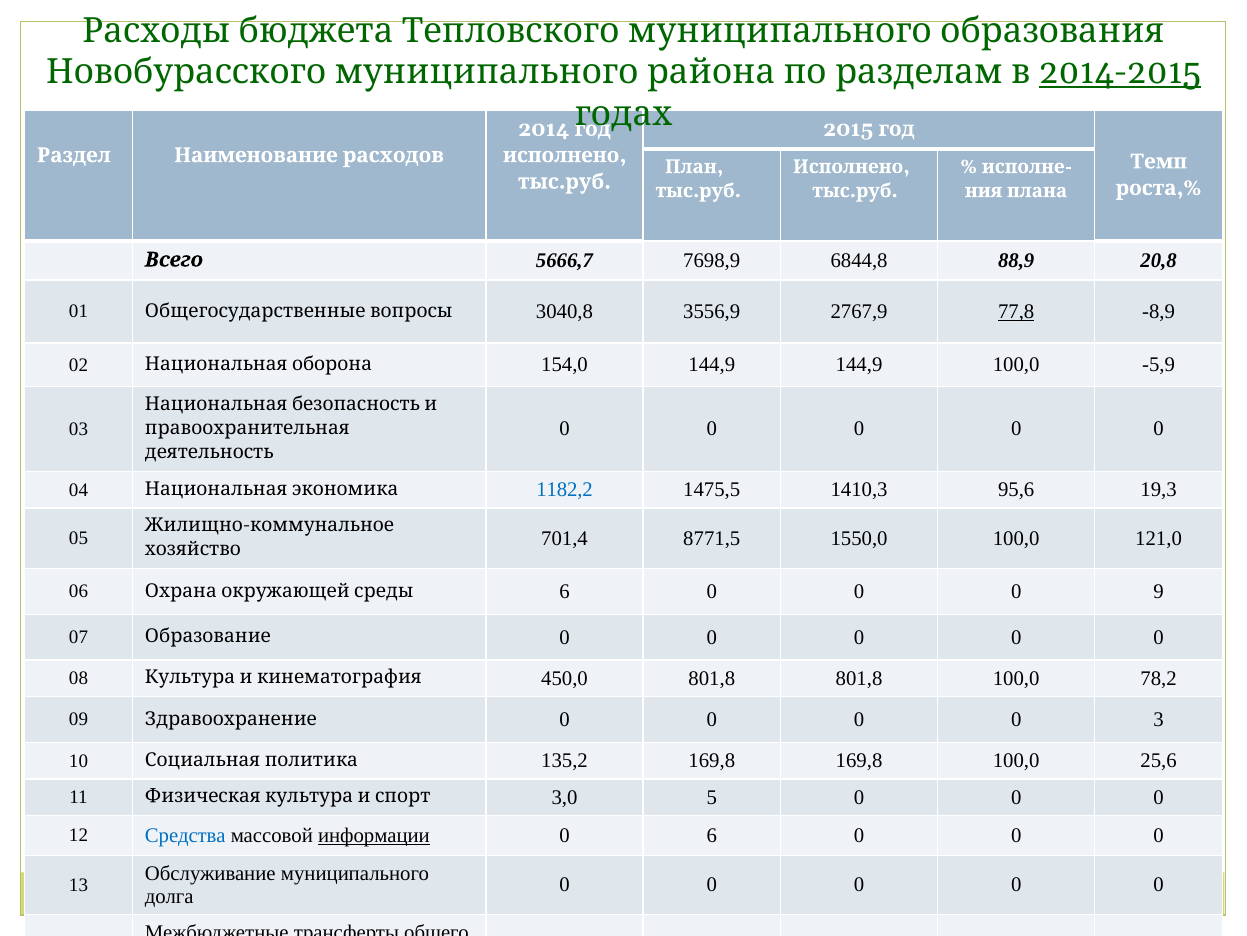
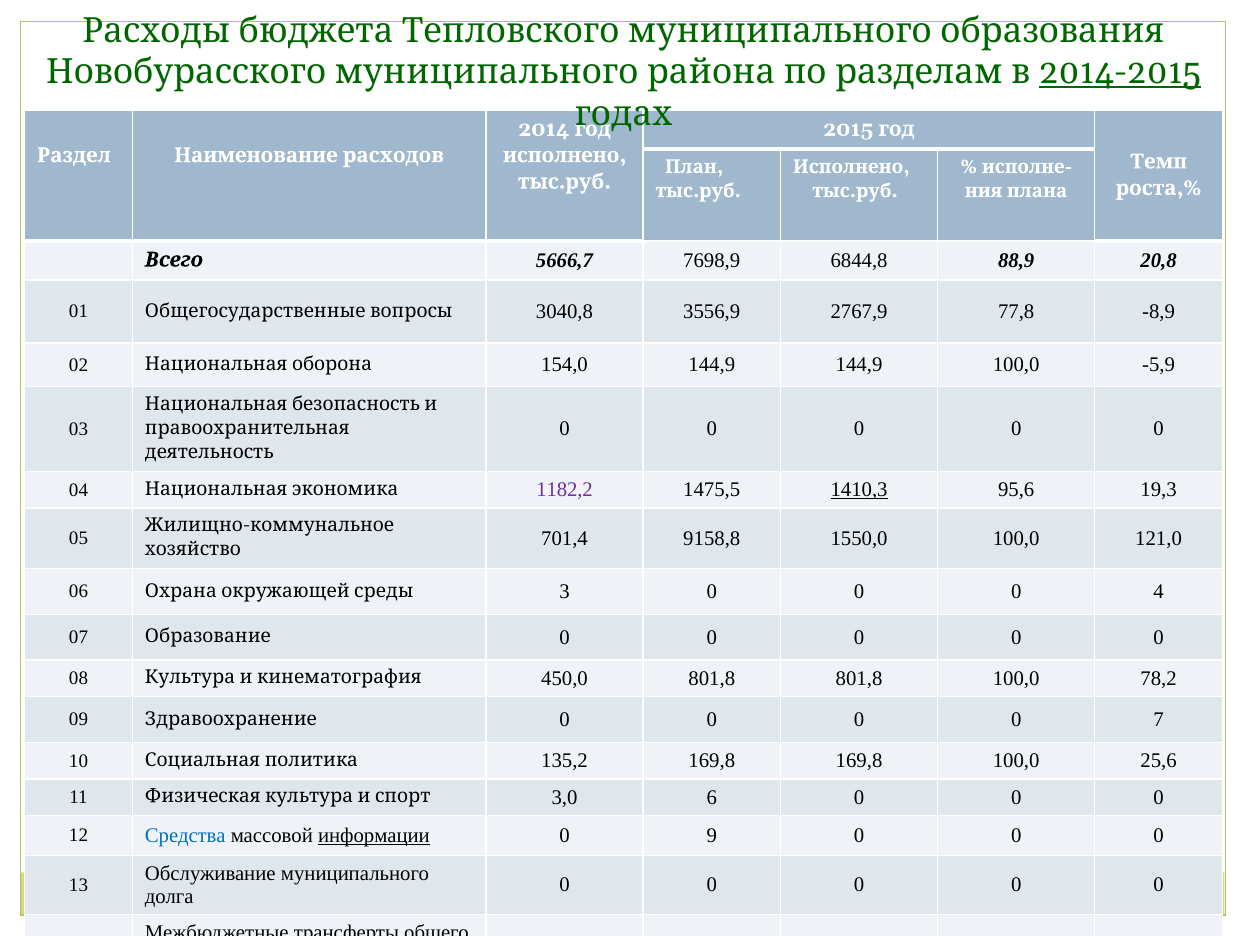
77,8 underline: present -> none
1182,2 colour: blue -> purple
1410,3 underline: none -> present
8771,5: 8771,5 -> 9158,8
6 at (565, 591): 6 -> 3
9: 9 -> 4
3: 3 -> 7
5: 5 -> 6
0 6: 6 -> 9
